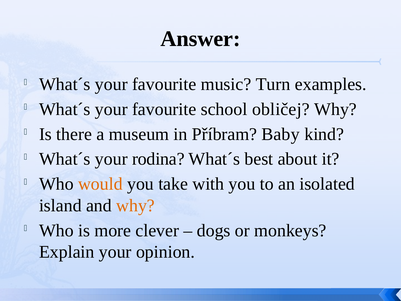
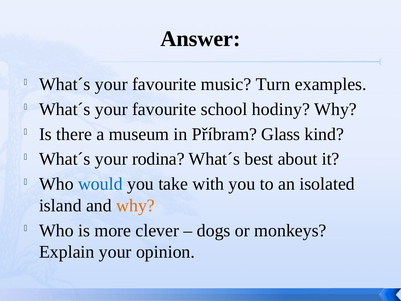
obličej: obličej -> hodiny
Baby: Baby -> Glass
would colour: orange -> blue
